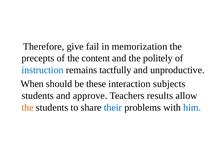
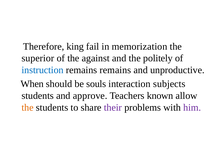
give: give -> king
precepts: precepts -> superior
content: content -> against
remains tactfully: tactfully -> remains
these: these -> souls
results: results -> known
their colour: blue -> purple
him colour: blue -> purple
